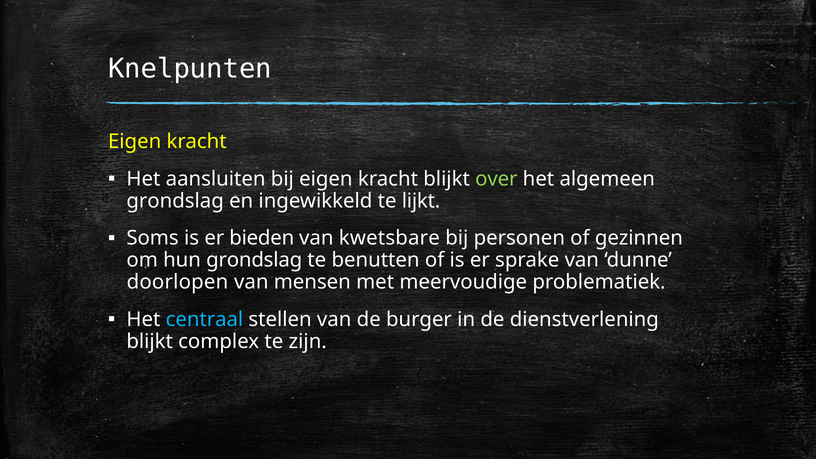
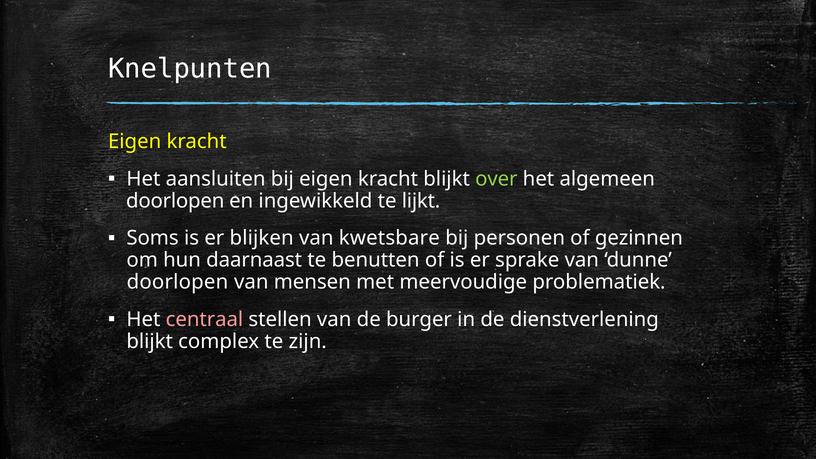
grondslag at (175, 201): grondslag -> doorlopen
bieden: bieden -> blijken
hun grondslag: grondslag -> daarnaast
centraal colour: light blue -> pink
